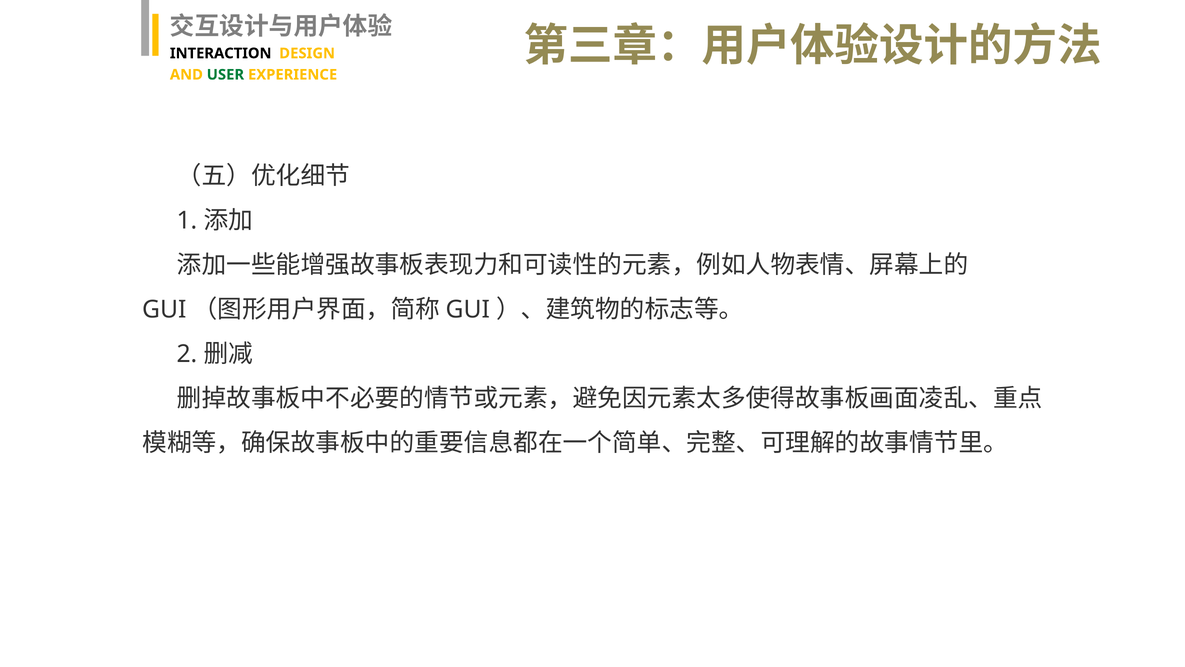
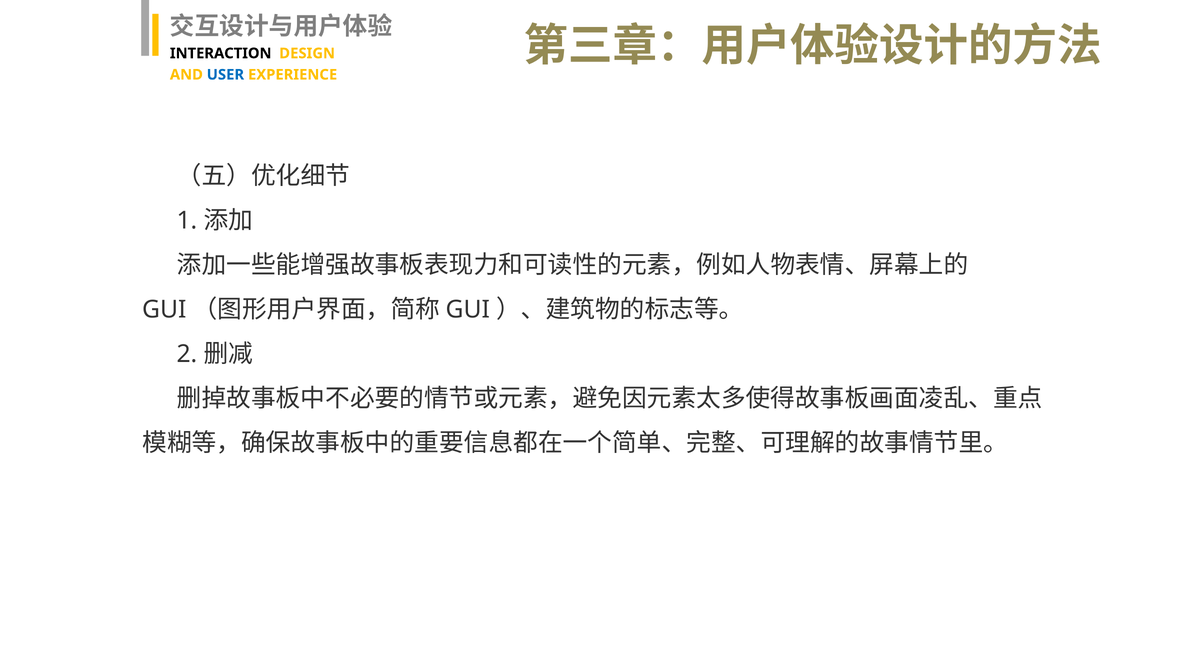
USER colour: green -> blue
